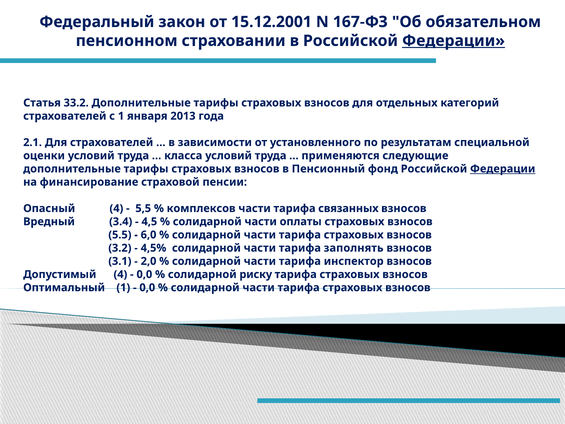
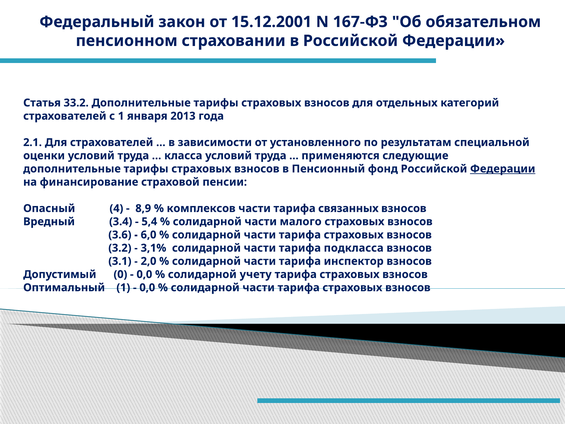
Федерации at (453, 41) underline: present -> none
5,5: 5,5 -> 8,9
4,5: 4,5 -> 5,4
оплаты: оплаты -> малого
5.5: 5.5 -> 3.6
4,5%: 4,5% -> 3,1%
заполнять: заполнять -> подкласса
Допустимый 4: 4 -> 0
риску: риску -> учету
